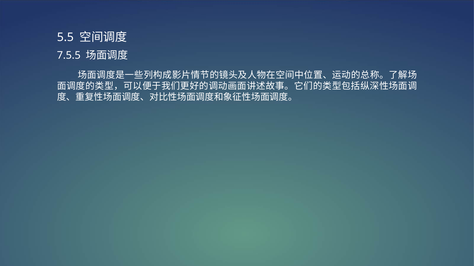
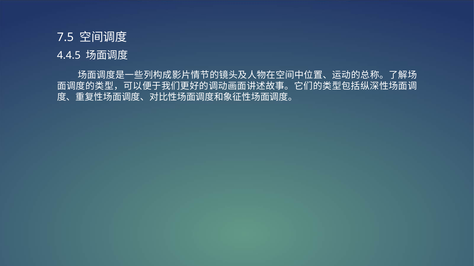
5.5: 5.5 -> 7.5
7.5.5: 7.5.5 -> 4.4.5
